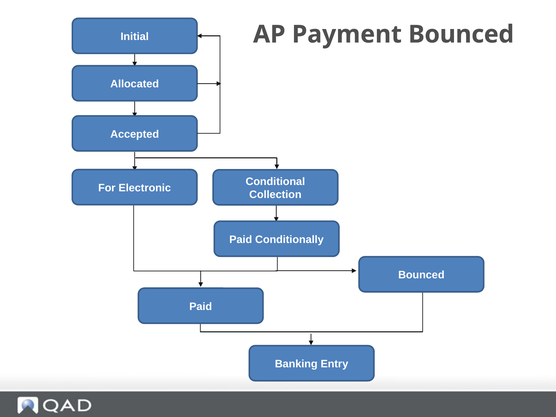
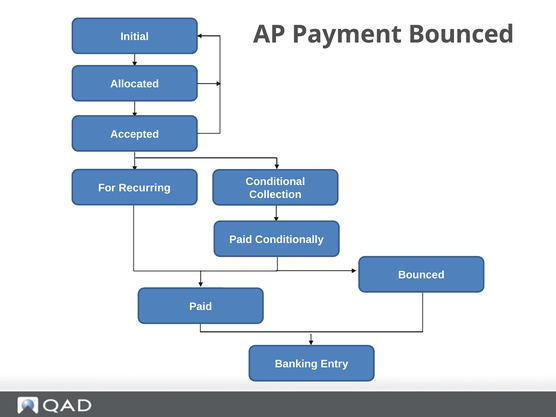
Electronic: Electronic -> Recurring
